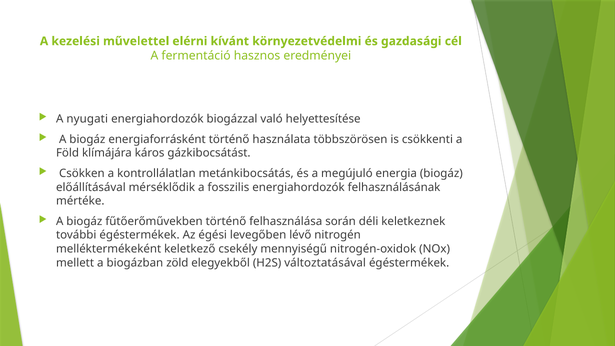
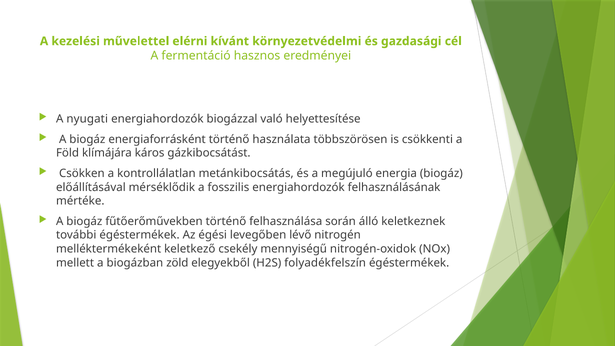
déli: déli -> álló
változtatásával: változtatásával -> folyadékfelszín
